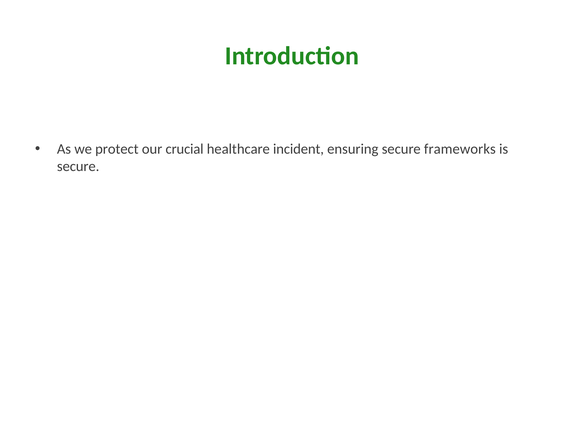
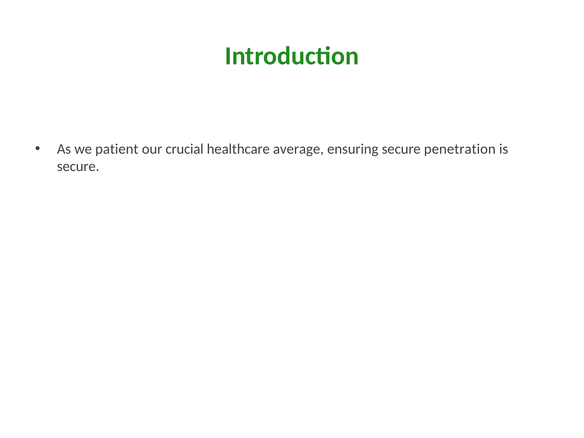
protect: protect -> patient
incident: incident -> average
frameworks: frameworks -> penetration
